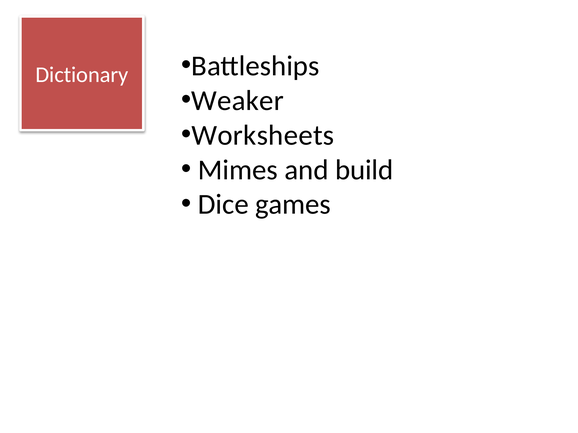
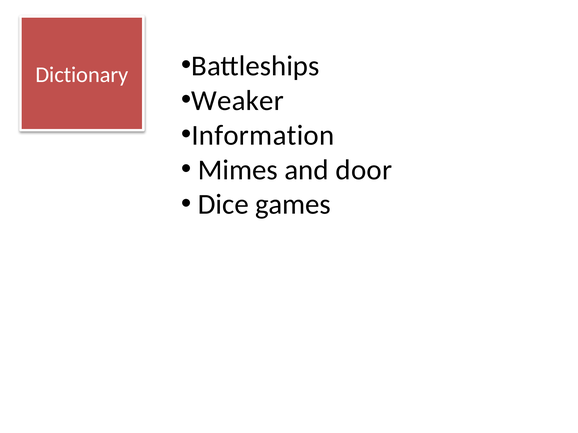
Worksheets: Worksheets -> Information
build: build -> door
